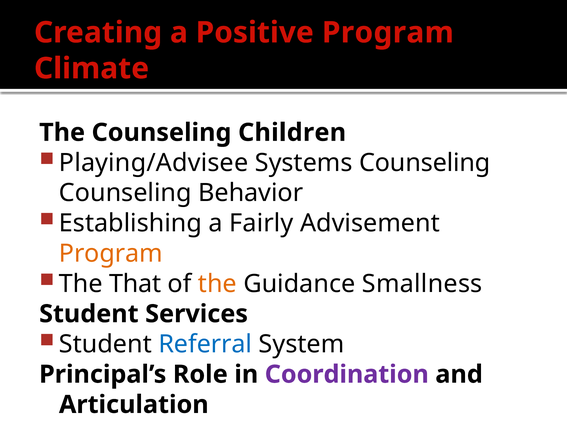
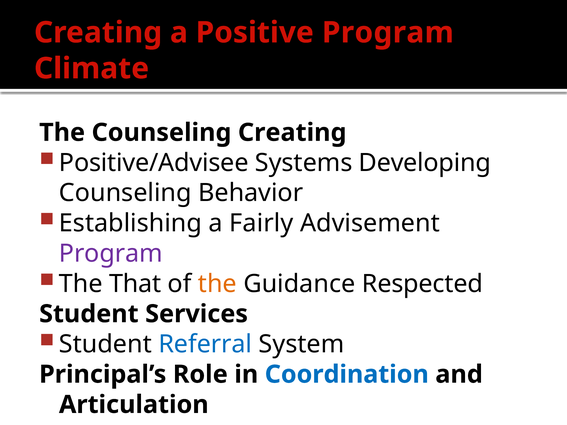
Counseling Children: Children -> Creating
Playing/Advisee: Playing/Advisee -> Positive/Advisee
Systems Counseling: Counseling -> Developing
Program at (111, 254) colour: orange -> purple
Smallness: Smallness -> Respected
Coordination colour: purple -> blue
